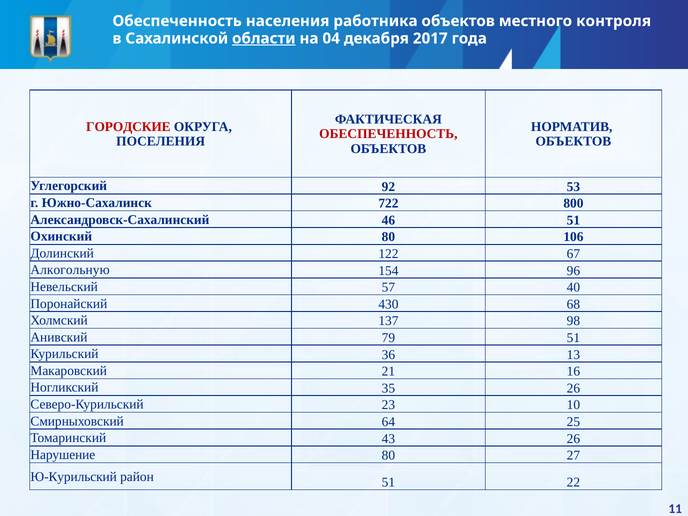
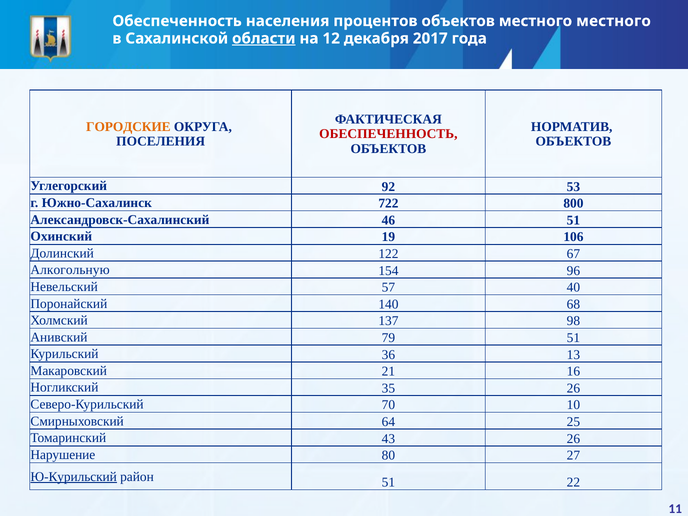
работника: работника -> процентов
местного контроля: контроля -> местного
04: 04 -> 12
ГОРОДСКИЕ colour: red -> orange
Охинский 80: 80 -> 19
430: 430 -> 140
23: 23 -> 70
Ю-Курильский underline: none -> present
